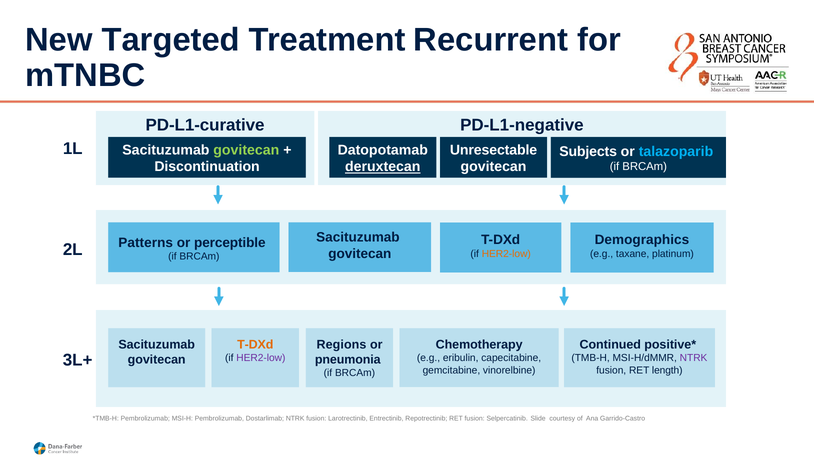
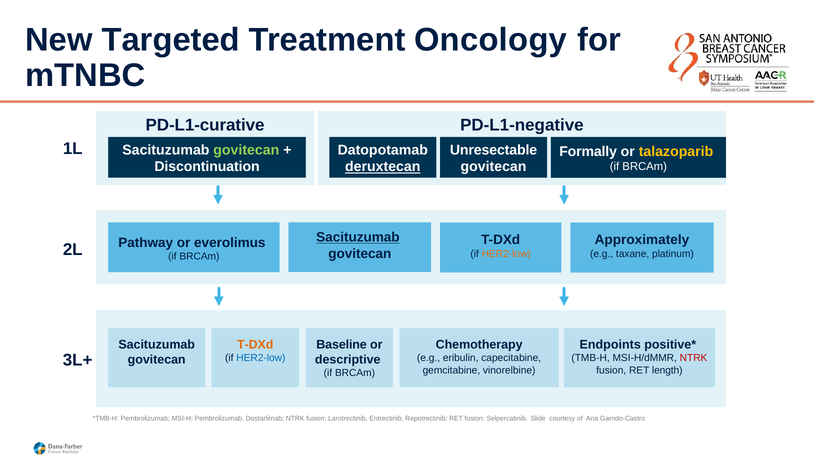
Recurrent: Recurrent -> Oncology
Subjects: Subjects -> Formally
talazoparib colour: light blue -> yellow
Sacituzumab at (358, 237) underline: none -> present
Demographics: Demographics -> Approximately
Patterns: Patterns -> Pathway
perceptible: perceptible -> everolimus
Regions: Regions -> Baseline
Continued: Continued -> Endpoints
HER2-low at (261, 358) colour: purple -> blue
NTRK at (694, 358) colour: purple -> red
pneumonia: pneumonia -> descriptive
